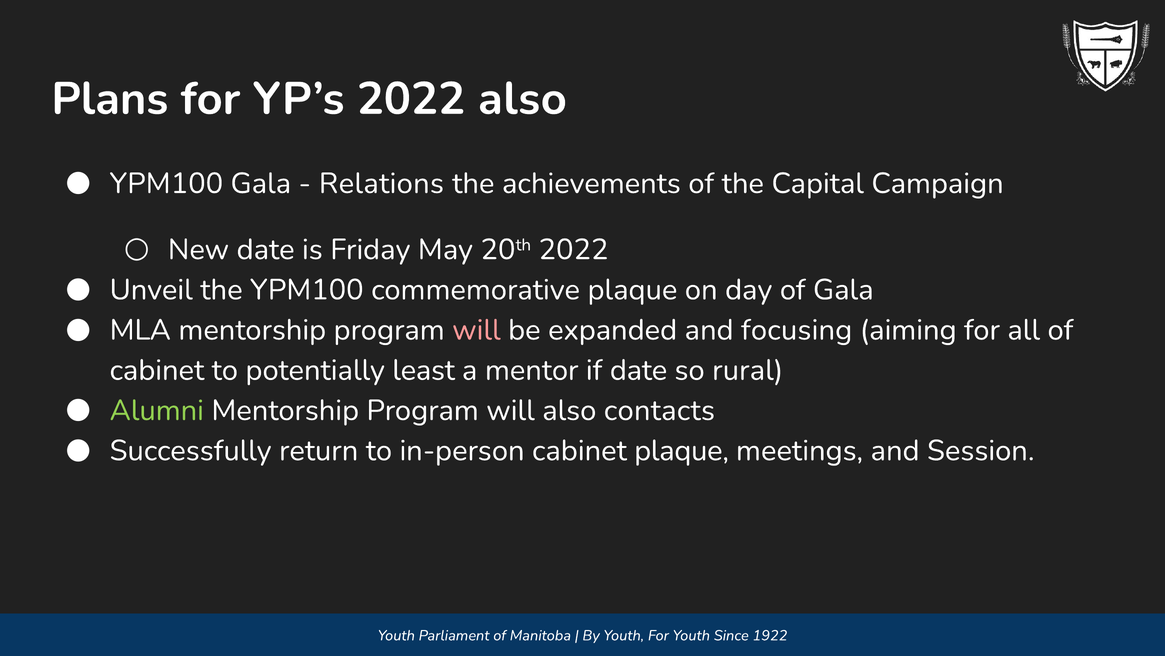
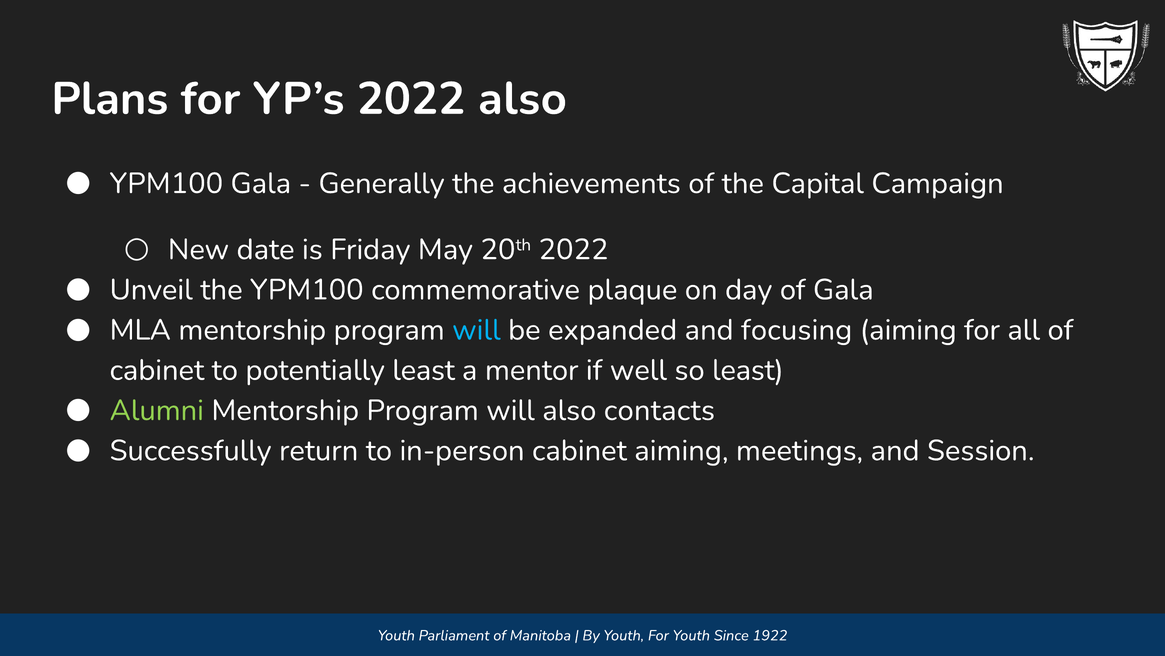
Relations: Relations -> Generally
will at (476, 330) colour: pink -> light blue
if date: date -> well
so rural: rural -> least
cabinet plaque: plaque -> aiming
